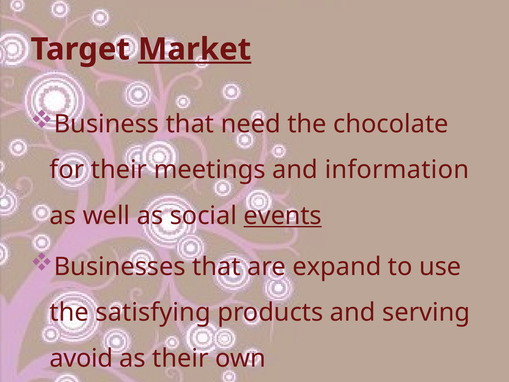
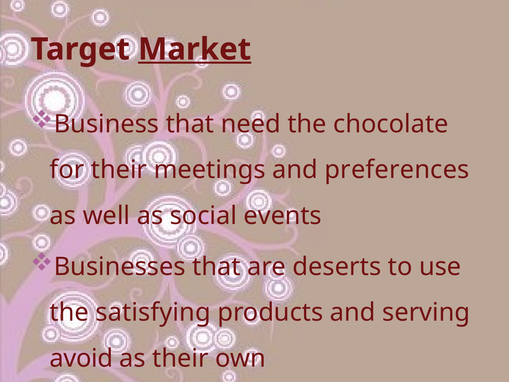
information: information -> preferences
events underline: present -> none
expand: expand -> deserts
